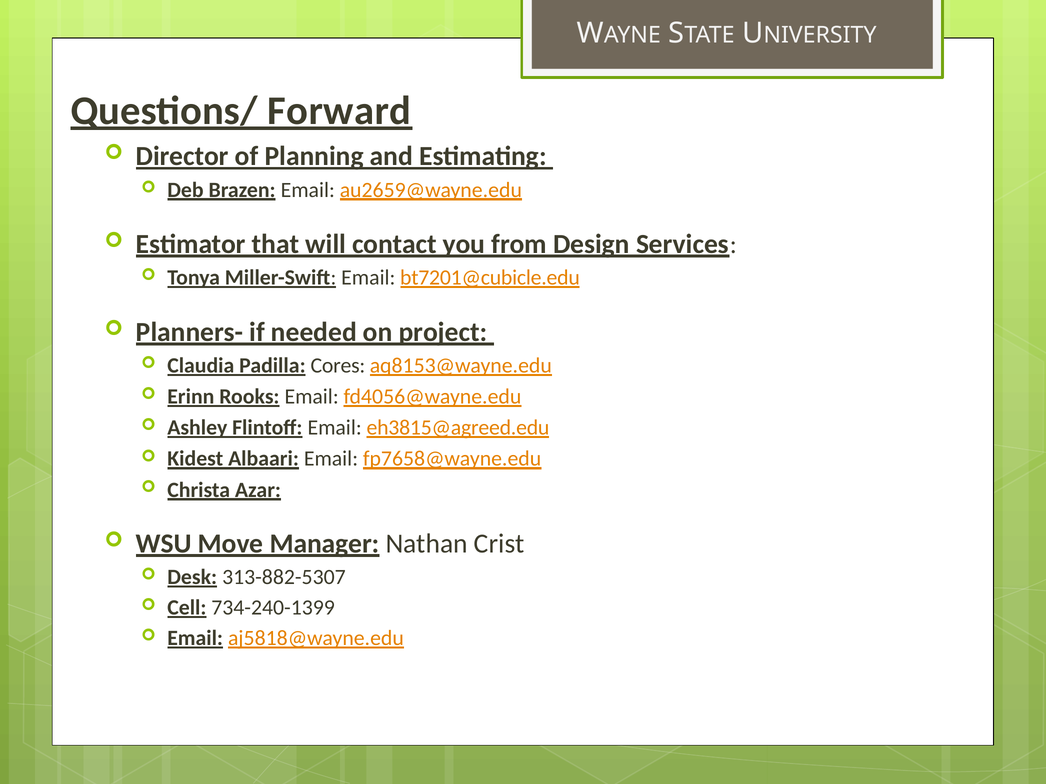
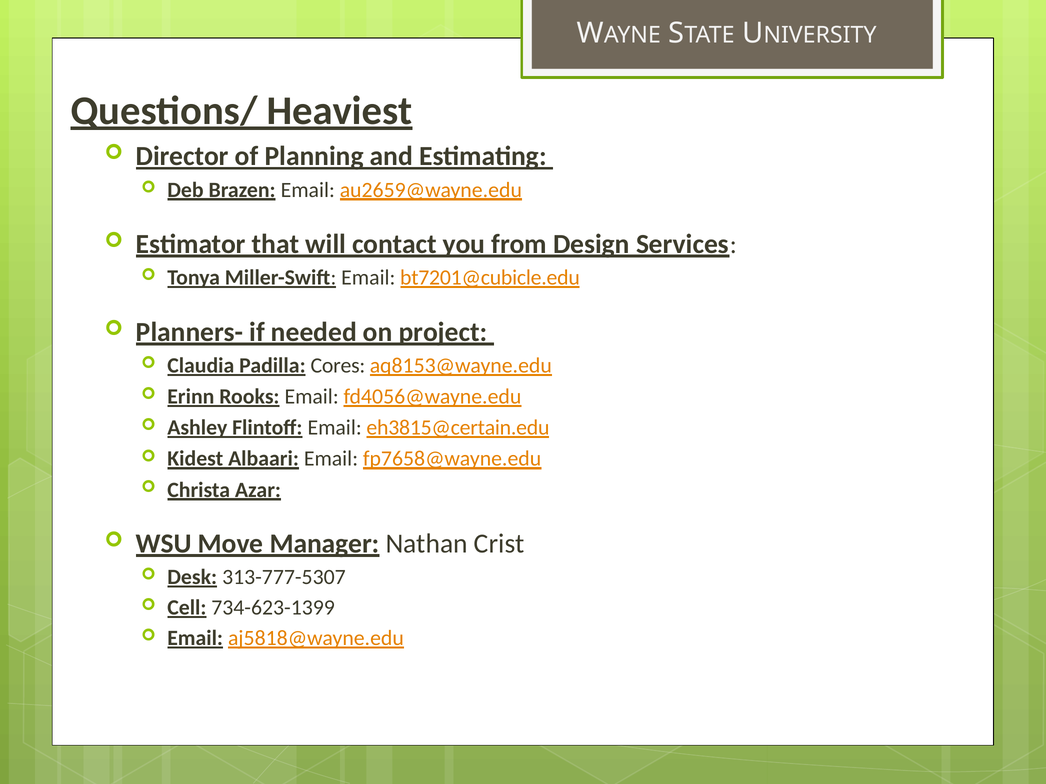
Forward: Forward -> Heaviest
eh3815@agreed.edu: eh3815@agreed.edu -> eh3815@certain.edu
313-882-5307: 313-882-5307 -> 313-777-5307
734-240-1399: 734-240-1399 -> 734-623-1399
